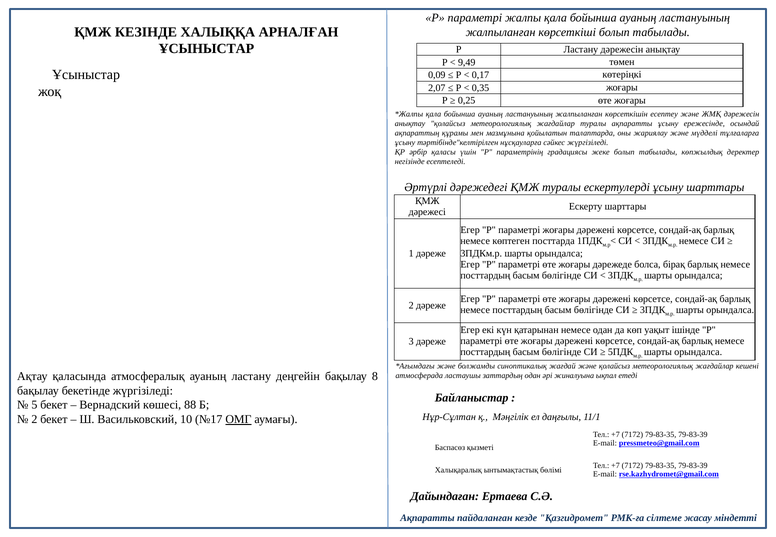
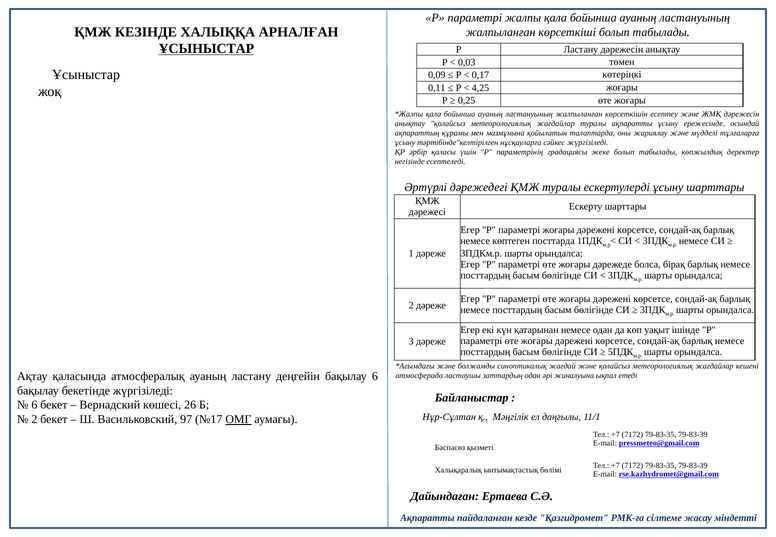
ҰСЫНЫСТАР at (206, 49) underline: none -> present
9,49: 9,49 -> 0,03
2,07: 2,07 -> 0,11
0,35: 0,35 -> 4,25
бақылау 8: 8 -> 6
5 at (34, 405): 5 -> 6
88: 88 -> 26
10: 10 -> 97
